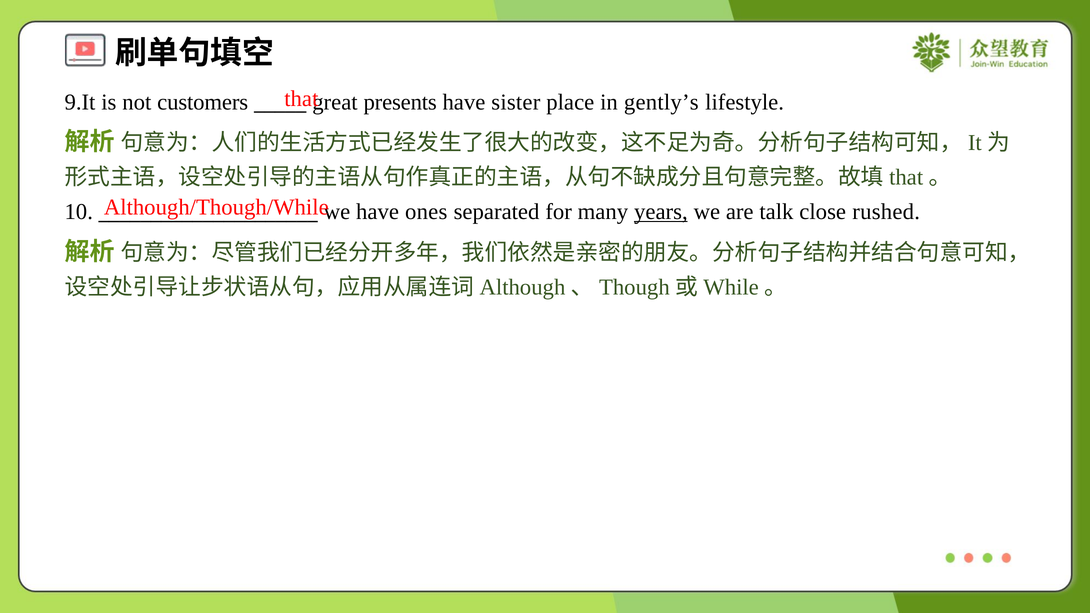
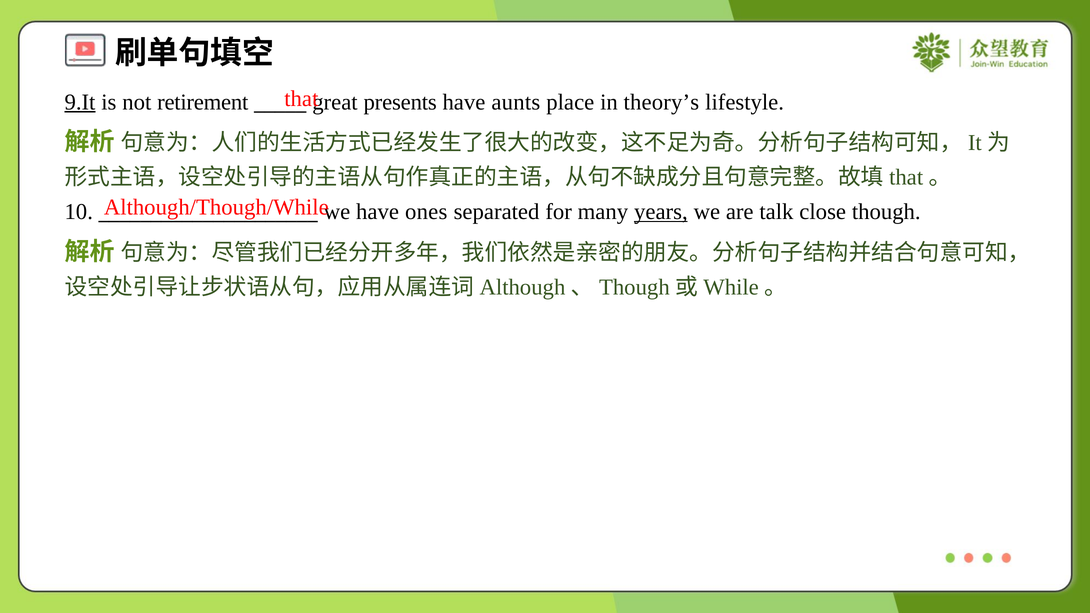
9.It underline: none -> present
customers: customers -> retirement
sister: sister -> aunts
gently’s: gently’s -> theory’s
rushed: rushed -> though
